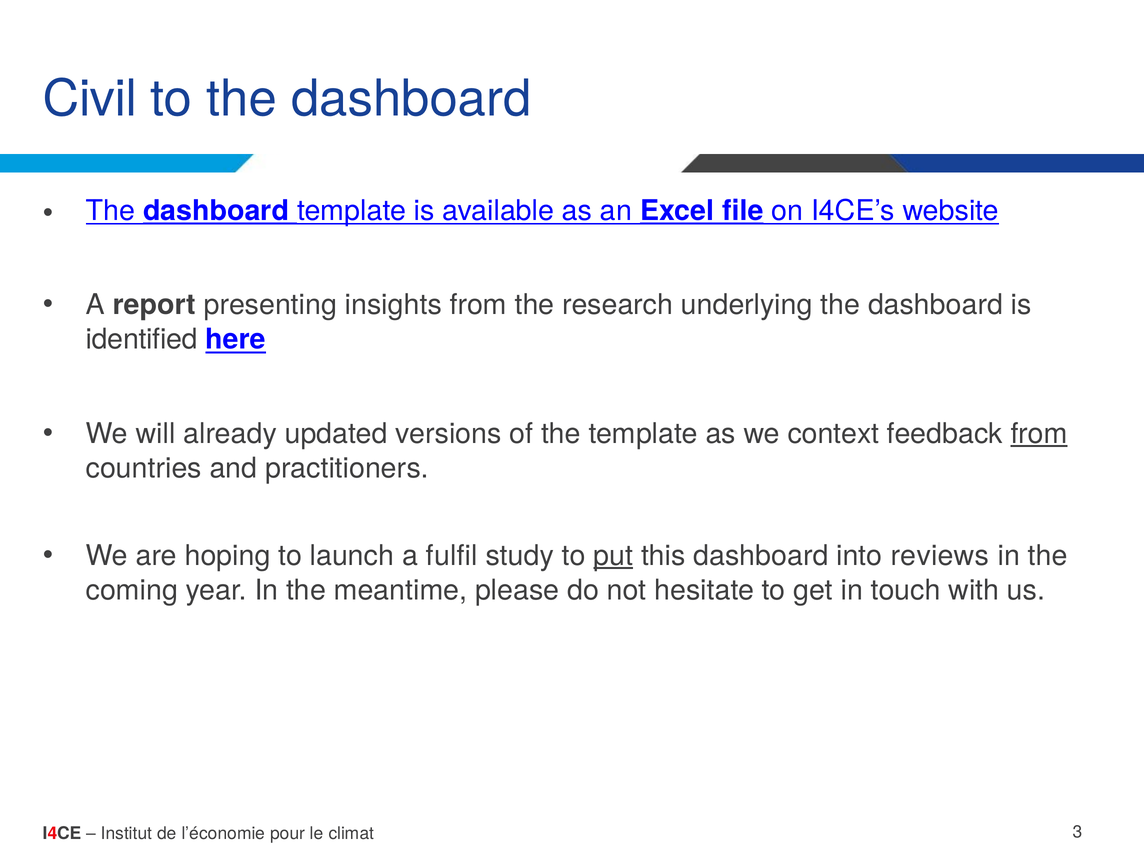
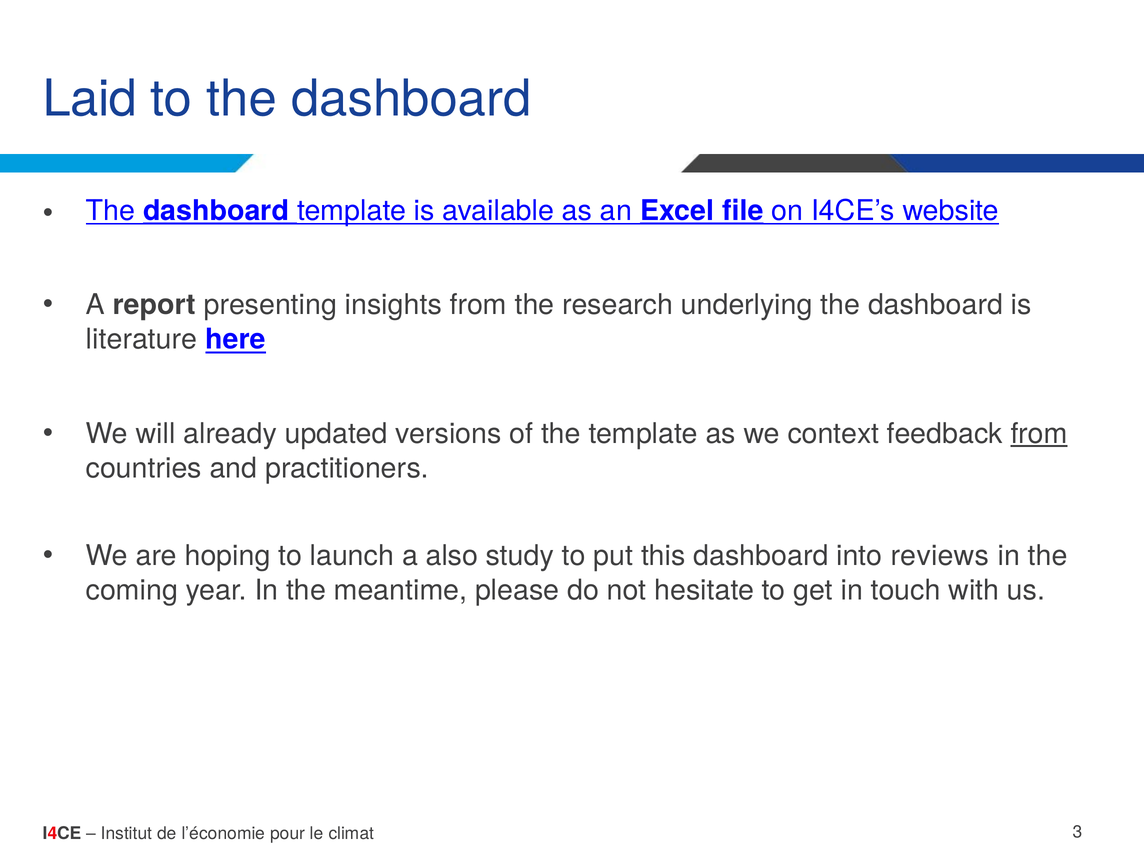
Civil: Civil -> Laid
identified: identified -> literature
fulfil: fulfil -> also
put underline: present -> none
